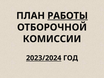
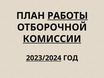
КОМИССИИ underline: none -> present
